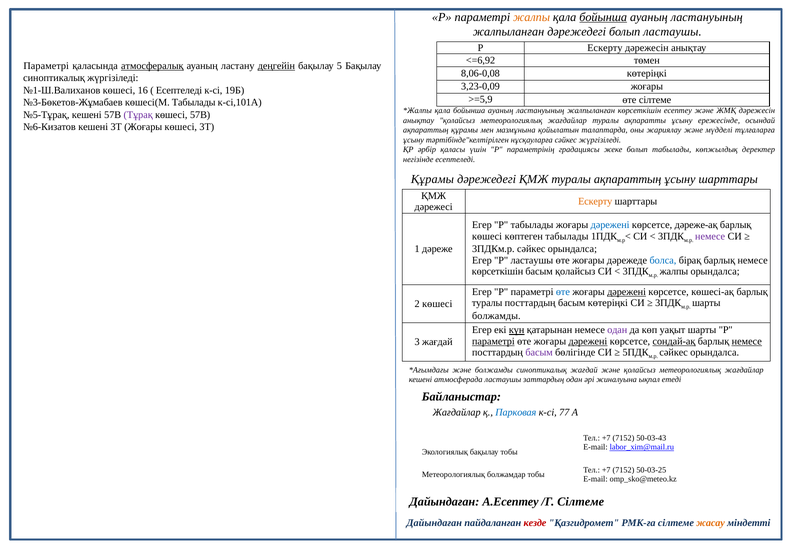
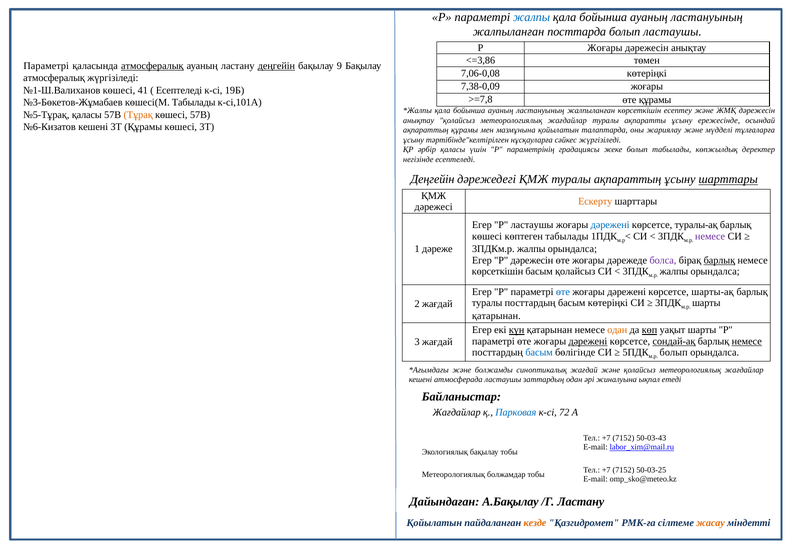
жалпы at (532, 17) colour: orange -> blue
бойынша at (603, 17) underline: present -> none
жалпыланған дәрежедегі: дәрежедегі -> посттарда
Р Ескерту: Ескерту -> Жоғары
<=6,92: <=6,92 -> <=3,86
5: 5 -> 9
8,06-0,08: 8,06-0,08 -> 7,06-0,08
синоптикалық at (54, 78): синоптикалық -> атмосфералық
3,23-0,09: 3,23-0,09 -> 7,38-0,09
16: 16 -> 41
>=5,9: >=5,9 -> >=7,8
өте сілтеме: сілтеме -> құрамы
№5-Тұрақ кешені: кешені -> қаласы
Тұрақ colour: purple -> orange
3Т Жоғары: Жоғары -> Құрамы
Құрамы at (432, 179): Құрамы -> Деңгейін
шарттары at (728, 179) underline: none -> present
Р табылады: табылады -> ластаушы
дәреже-ақ: дәреже-ақ -> туралы-ақ
3ПДКм.р сәйкес: сәйкес -> жалпы
P ластаушы: ластаушы -> дәрежесін
болса colour: blue -> purple
барлық at (719, 260) underline: none -> present
дәрежені at (627, 291) underline: present -> none
көшесі-ақ: көшесі-ақ -> шарты-ақ
2 көшесі: көшесі -> жағдай
болжамды at (496, 315): болжамды -> қатарынан
одан at (617, 330) colour: purple -> orange
көп underline: none -> present
параметрі at (493, 341) underline: present -> none
басым at (539, 352) colour: purple -> blue
сәйкес at (674, 352): сәйкес -> болып
77: 77 -> 72
А.Есептеу: А.Есептеу -> А.Бақылау
/Г Сілтеме: Сілтеме -> Ластану
Дайындаған at (434, 522): Дайындаған -> Қойылатын
кезде colour: red -> orange
